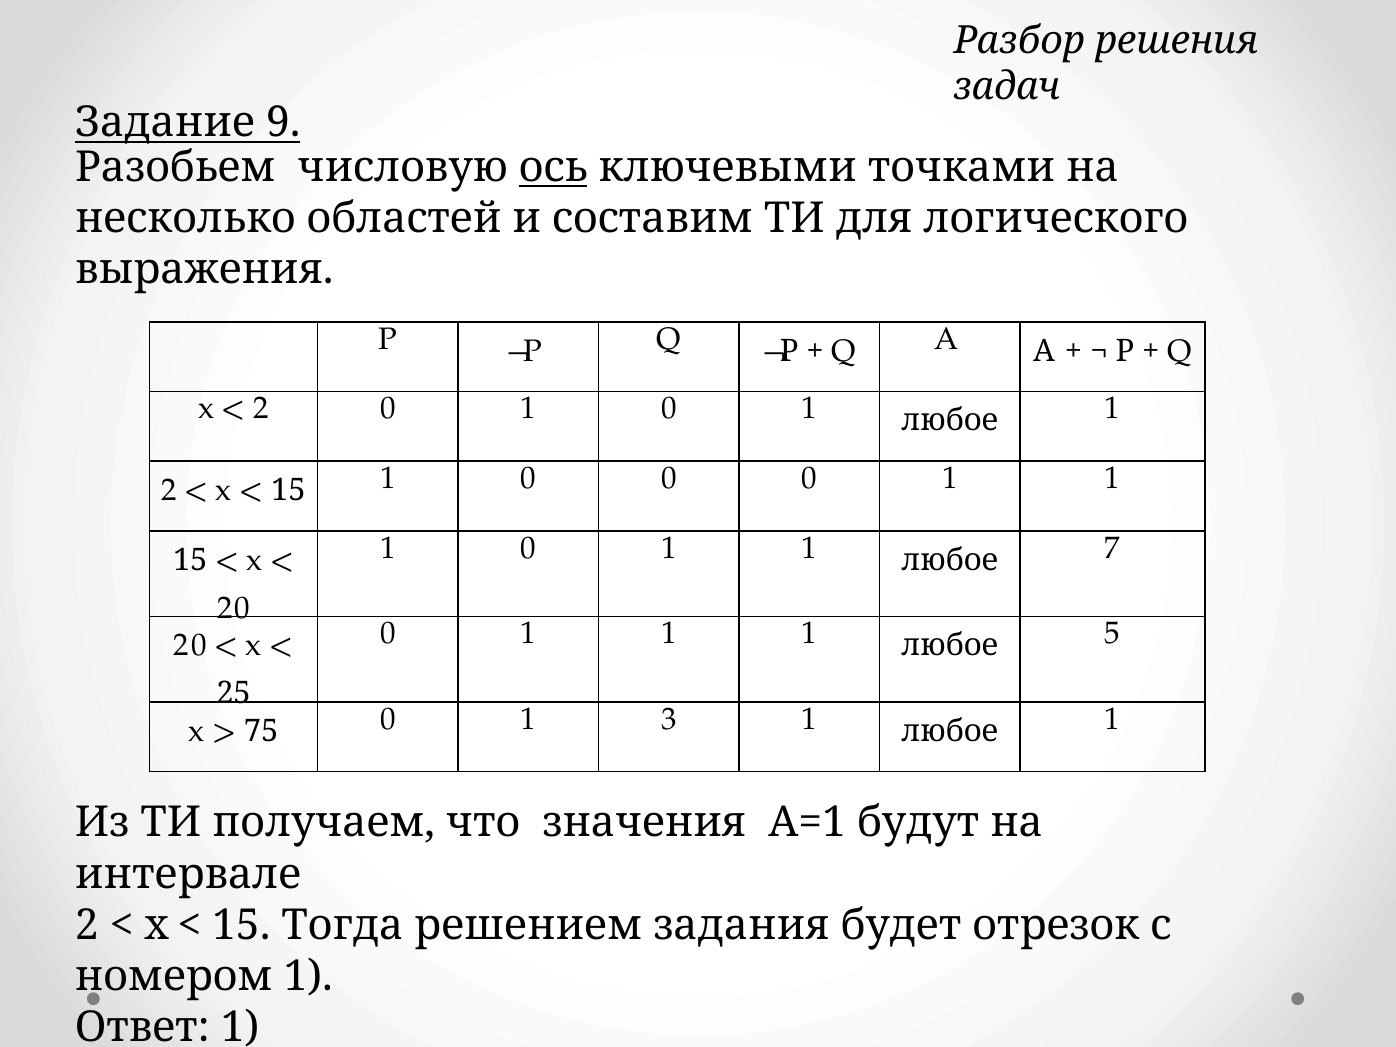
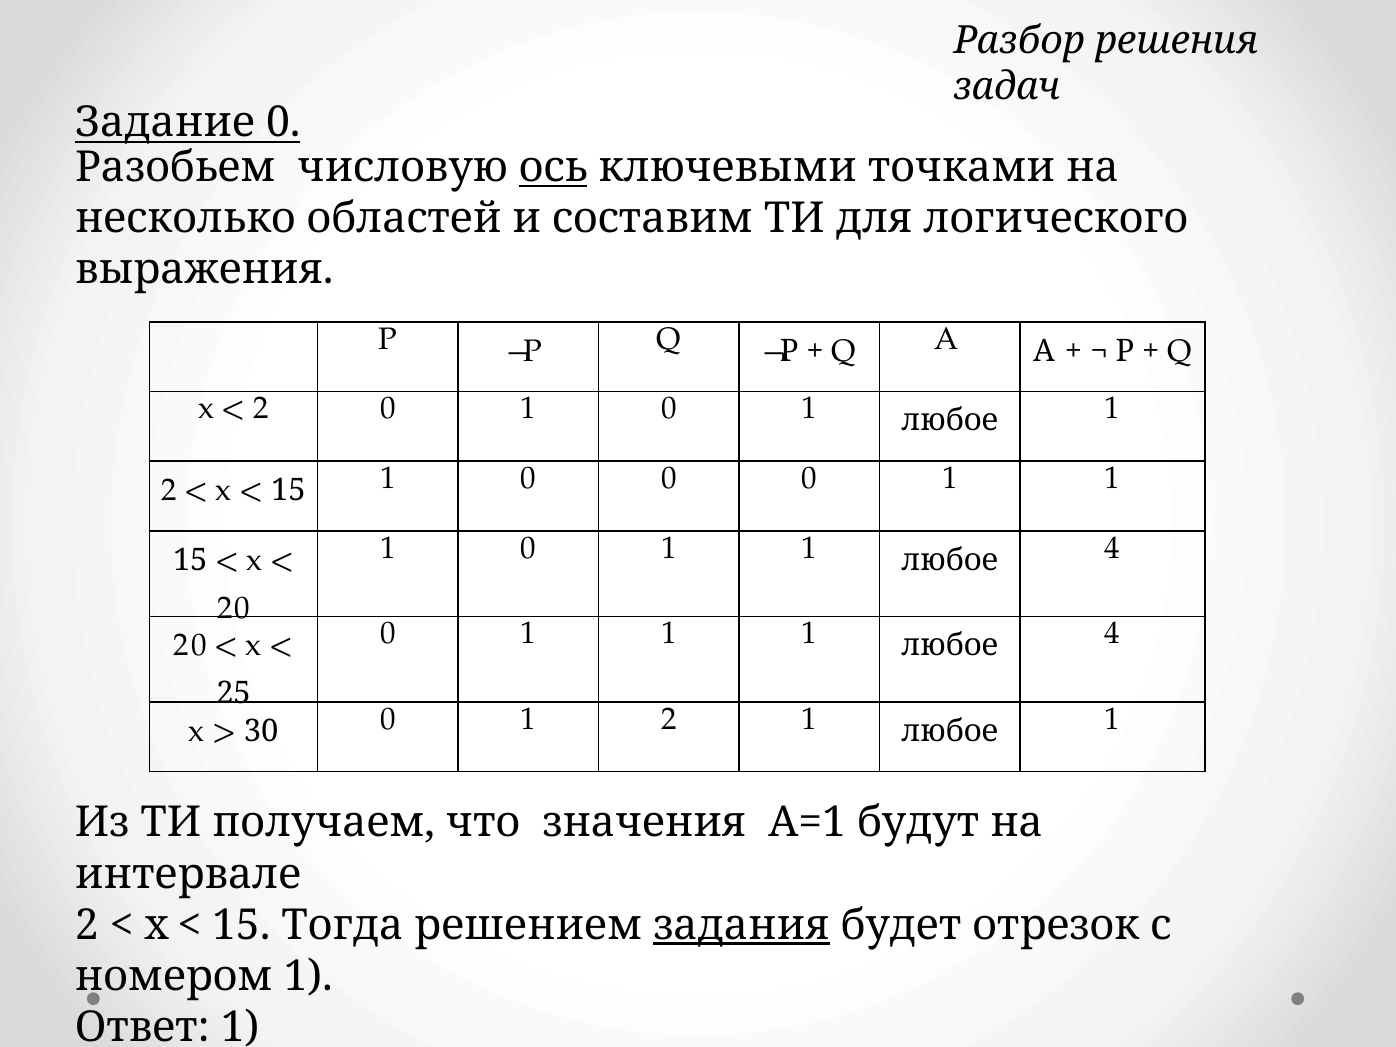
Задание 9: 9 -> 0
7 at (1113, 548): 7 -> 4
5 at (1113, 633): 5 -> 4
75: 75 -> 30
0 1 3: 3 -> 2
задания underline: none -> present
